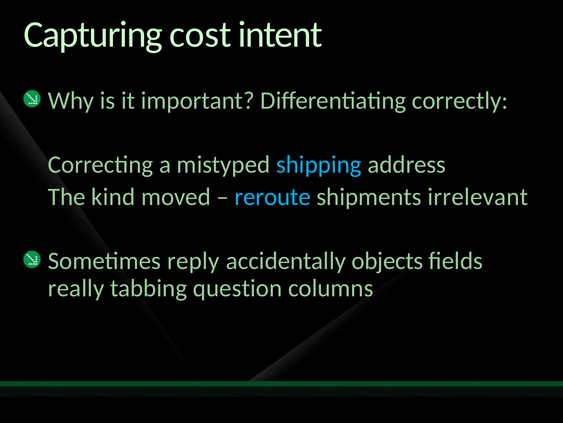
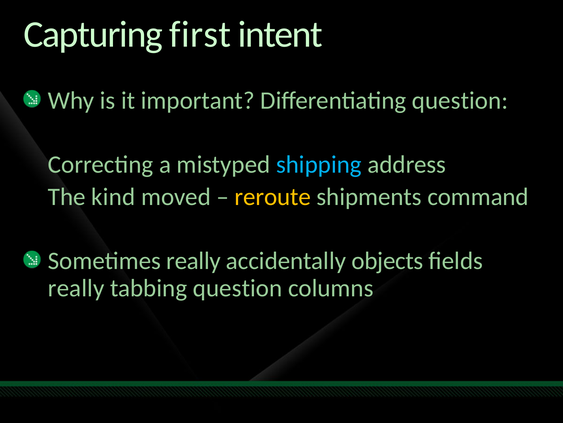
cost: cost -> first
Differentiating correctly: correctly -> question
reroute colour: light blue -> yellow
irrelevant: irrelevant -> command
Sometimes reply: reply -> really
